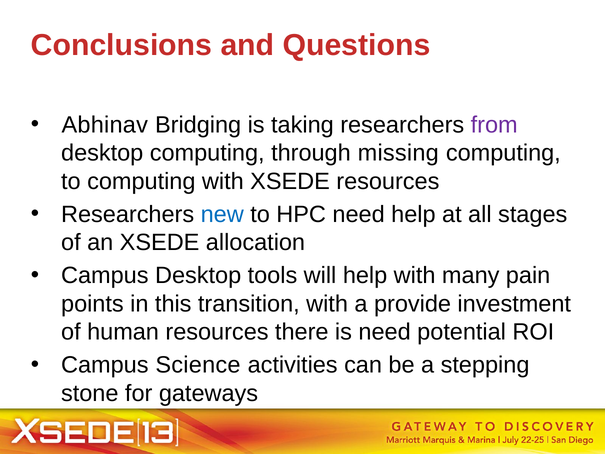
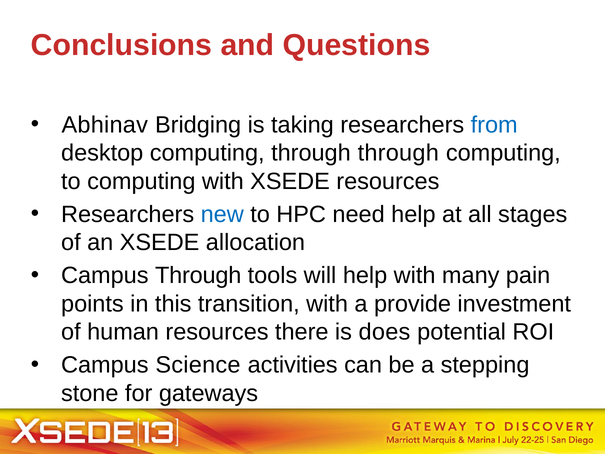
from colour: purple -> blue
through missing: missing -> through
Campus Desktop: Desktop -> Through
is need: need -> does
